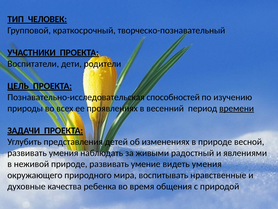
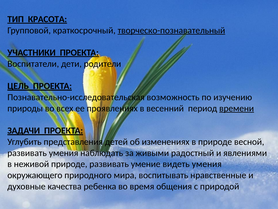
ЧЕЛОВЕК: ЧЕЛОВЕК -> КРАСОТА
творческо-познавательный underline: none -> present
способностей: способностей -> возможность
